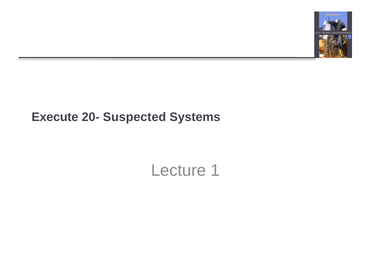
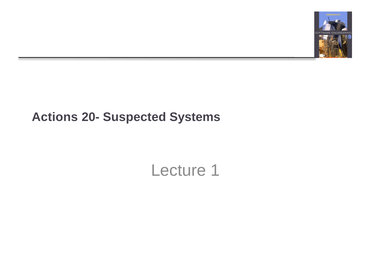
Execute: Execute -> Actions
